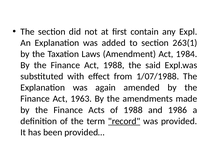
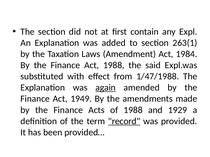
1/07/1988: 1/07/1988 -> 1/47/1988
again underline: none -> present
1963: 1963 -> 1949
1986: 1986 -> 1929
